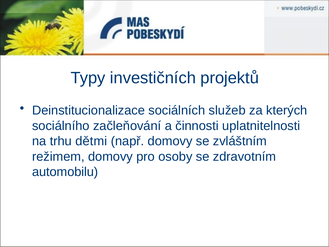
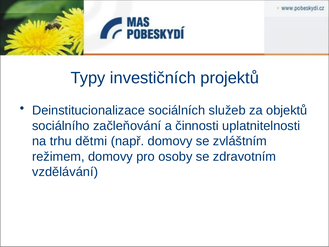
kterých: kterých -> objektů
automobilu: automobilu -> vzdělávání
